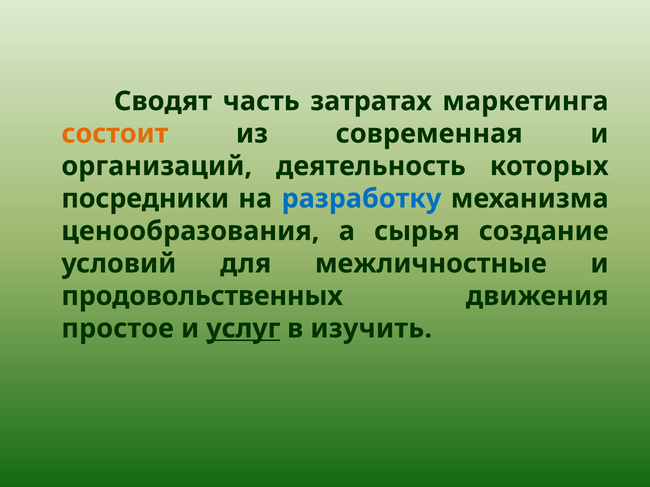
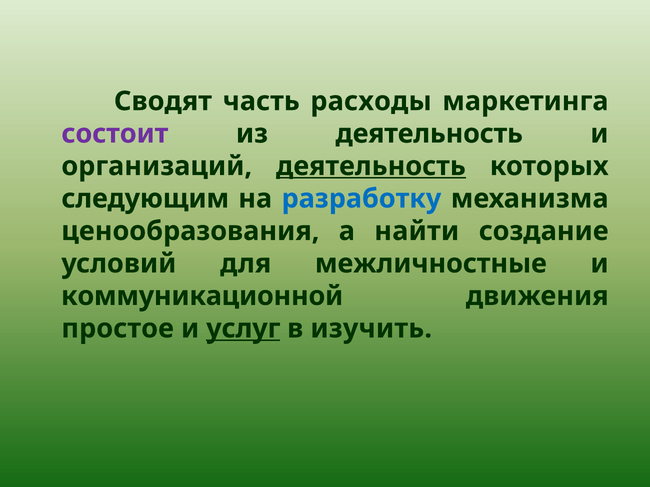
затратах: затратах -> расходы
состоит colour: orange -> purple
из современная: современная -> деятельность
деятельность at (371, 166) underline: none -> present
посредники: посредники -> следующим
сырья: сырья -> найти
продовольственных: продовольственных -> коммуникационной
